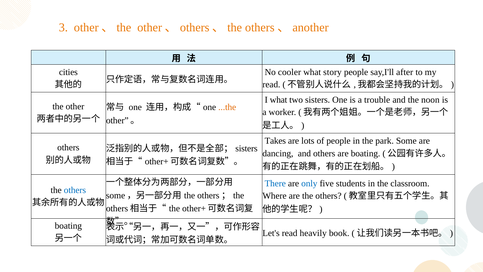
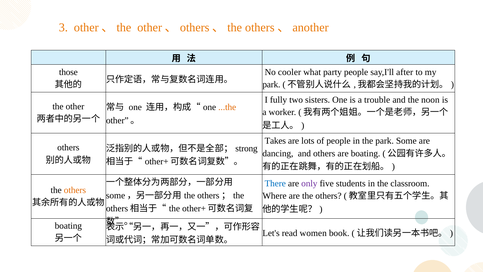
cities: cities -> those
story: story -> party
read at (271, 84): read -> park
I what: what -> fully
sisters at (246, 148): sisters -> strong
only colour: blue -> purple
others at (75, 190) colour: blue -> orange
heavily: heavily -> women
